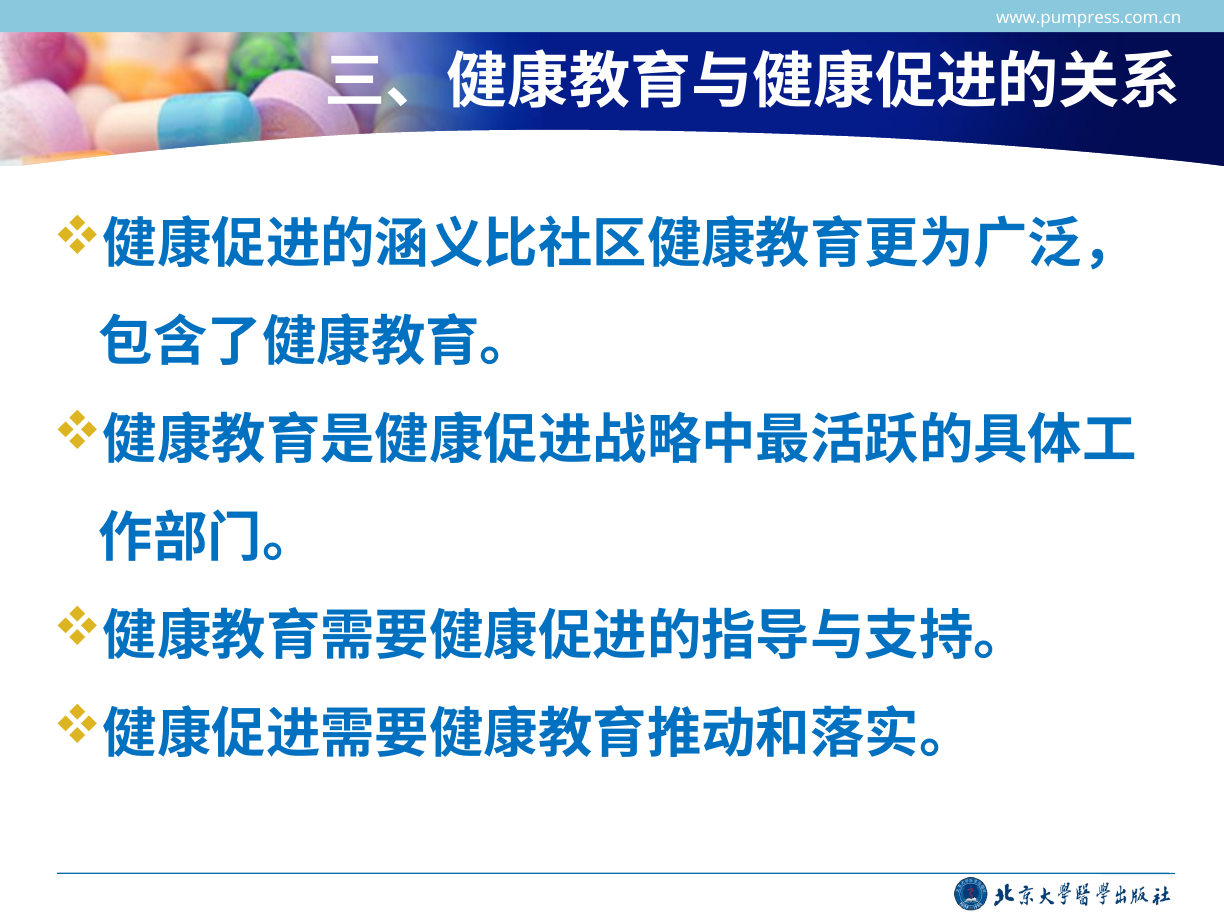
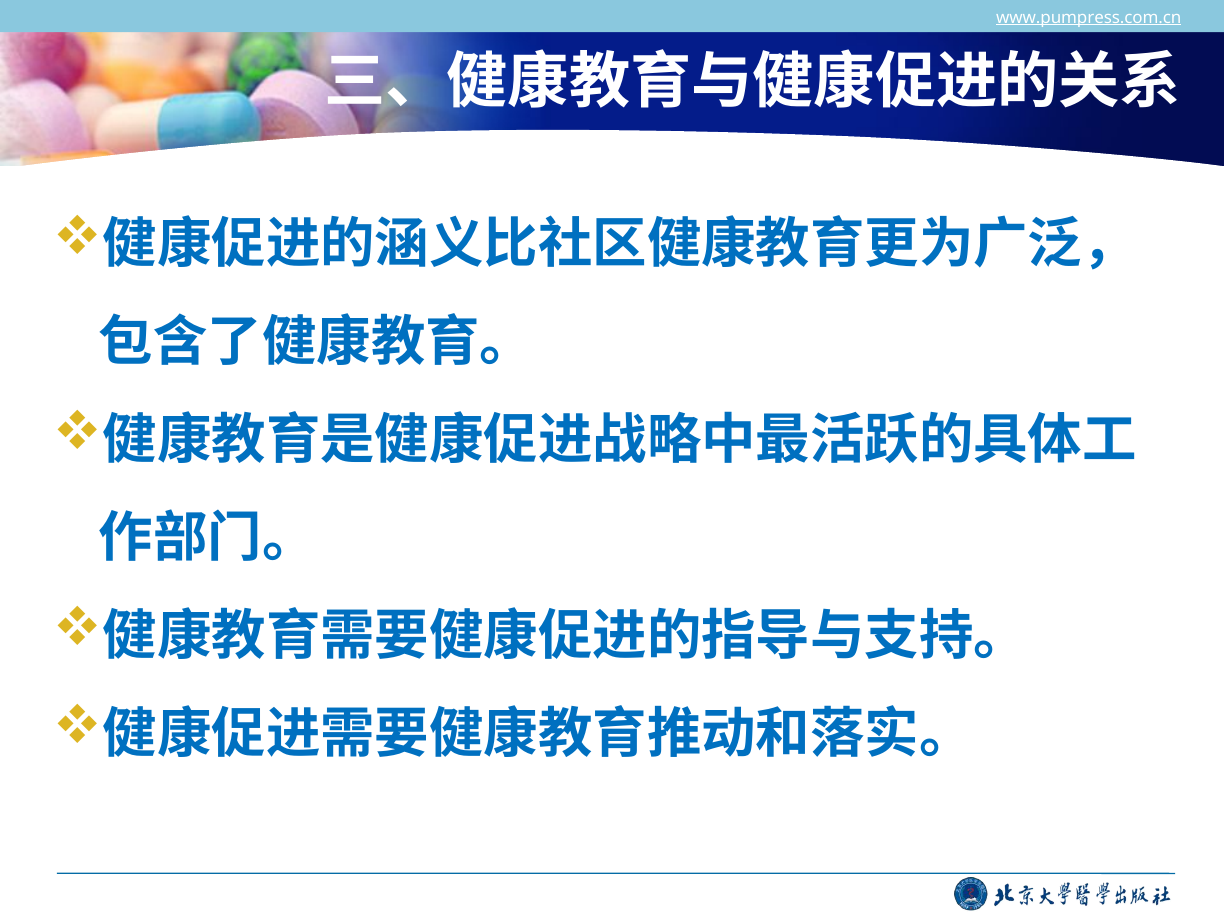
www.pumpress.com.cn underline: none -> present
